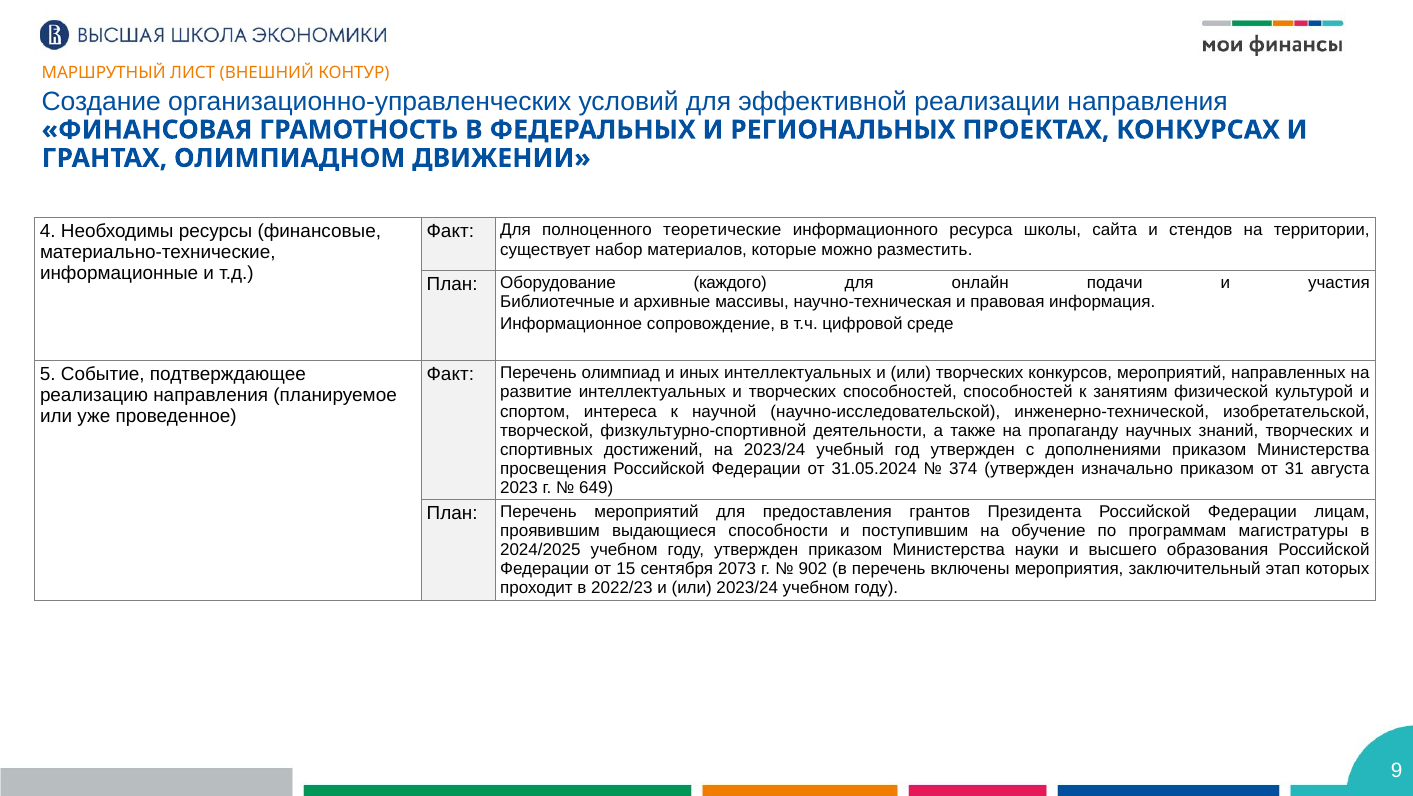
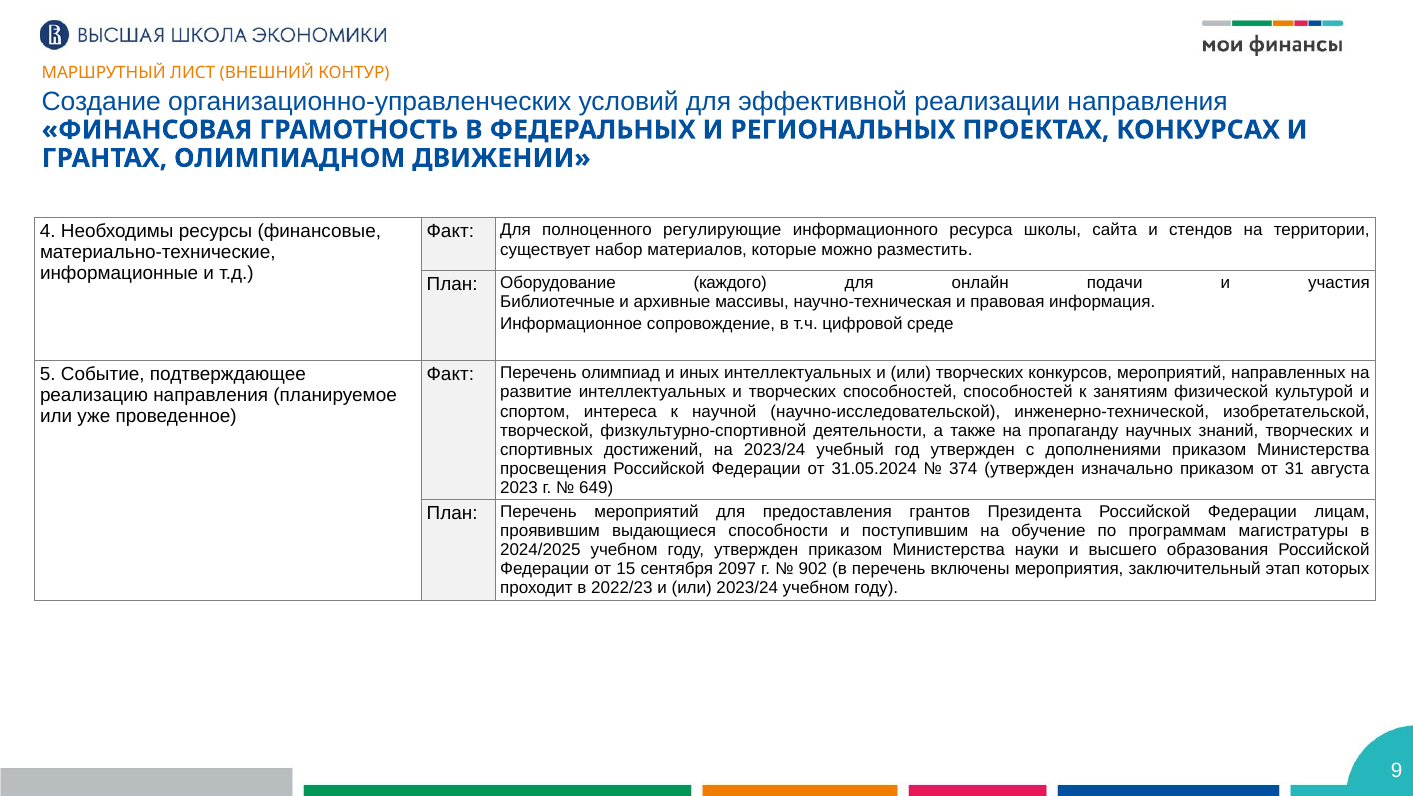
теоретические: теоретические -> регулирующие
2073: 2073 -> 2097
